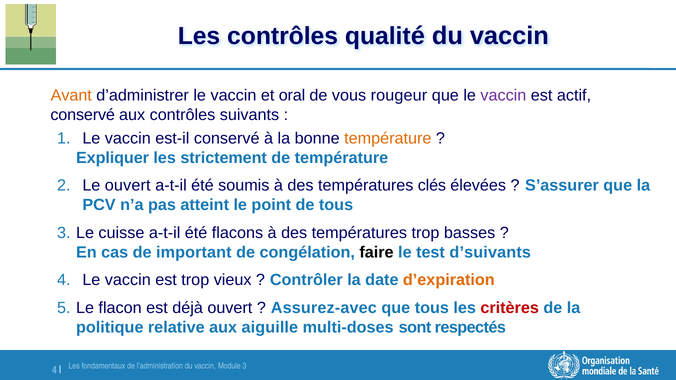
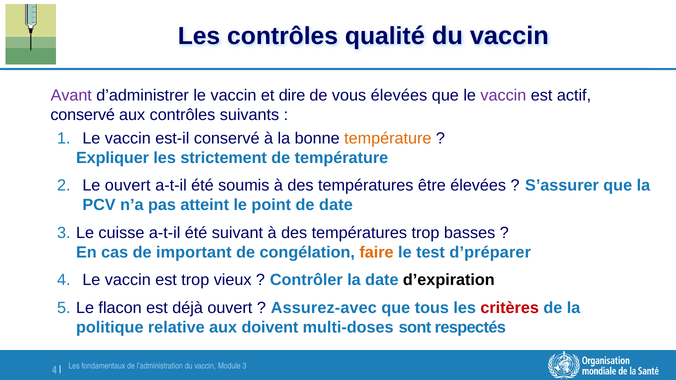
Avant colour: orange -> purple
oral: oral -> dire
vous rougeur: rougeur -> élevées
clés: clés -> être
de tous: tous -> date
flacons: flacons -> suivant
faire colour: black -> orange
d’suivants: d’suivants -> d’préparer
d’expiration colour: orange -> black
aiguille: aiguille -> doivent
